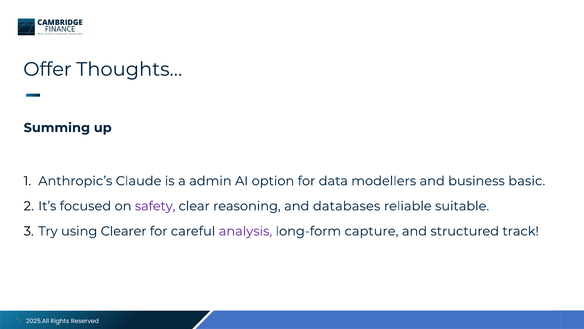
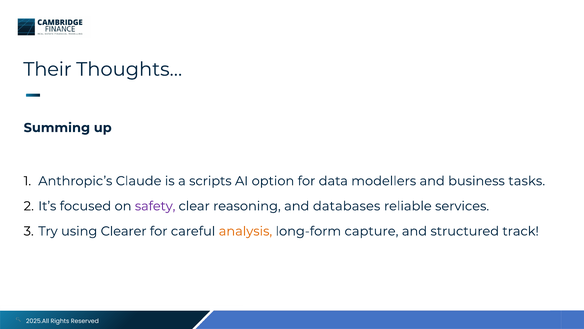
Offer: Offer -> Their
admin: admin -> scripts
basic: basic -> tasks
suitable: suitable -> services
analysis colour: purple -> orange
